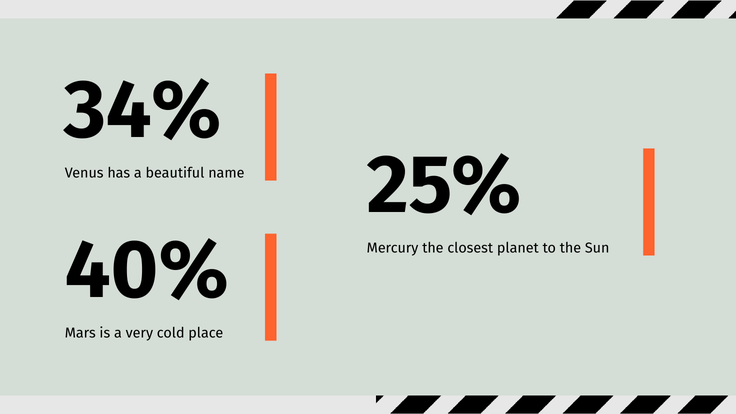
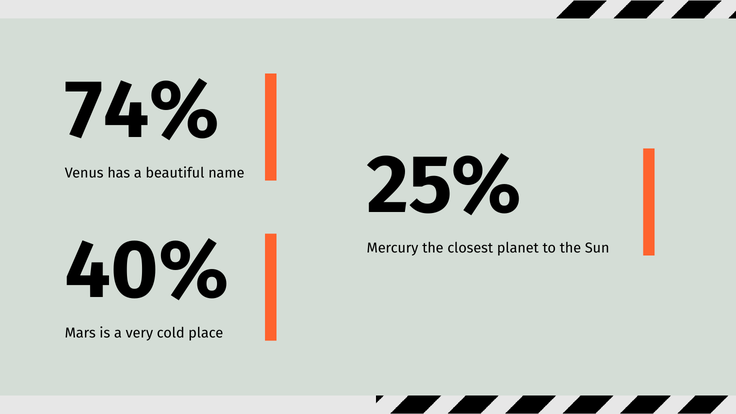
34%: 34% -> 74%
